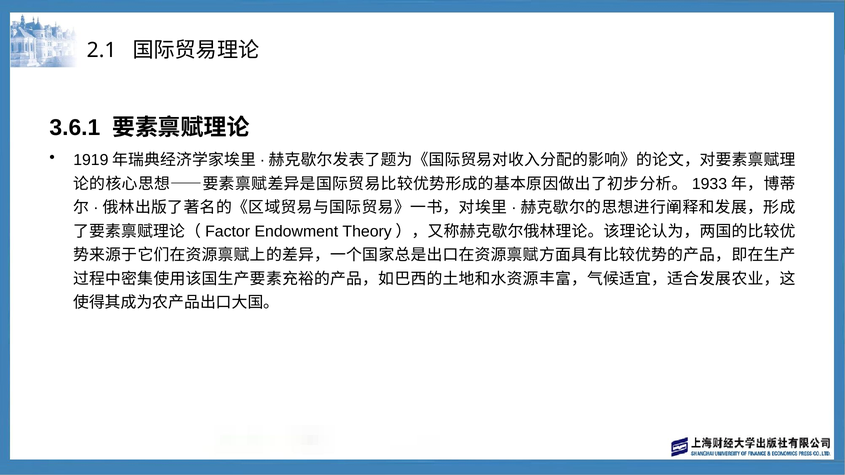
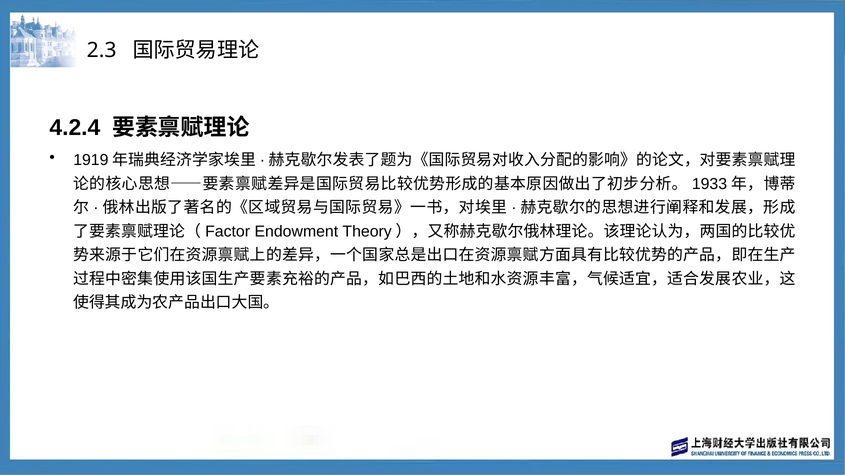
2.1: 2.1 -> 2.3
3.6.1: 3.6.1 -> 4.2.4
